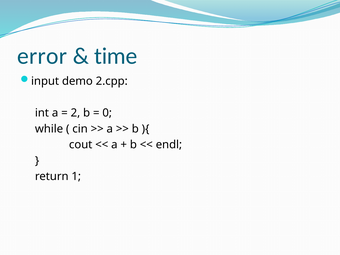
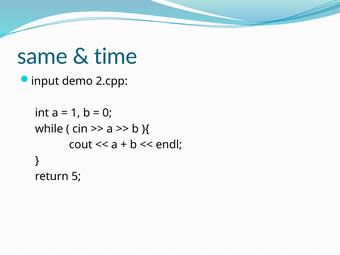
error: error -> same
2: 2 -> 1
1: 1 -> 5
